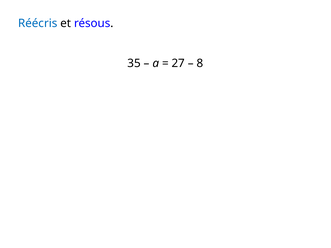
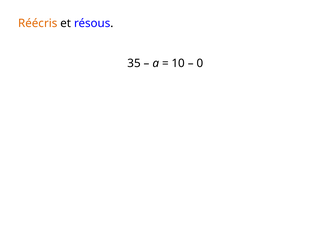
Réécris colour: blue -> orange
27: 27 -> 10
8: 8 -> 0
